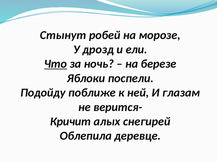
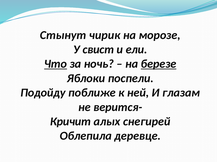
робей: робей -> чирик
дрозд: дрозд -> свист
березе underline: none -> present
